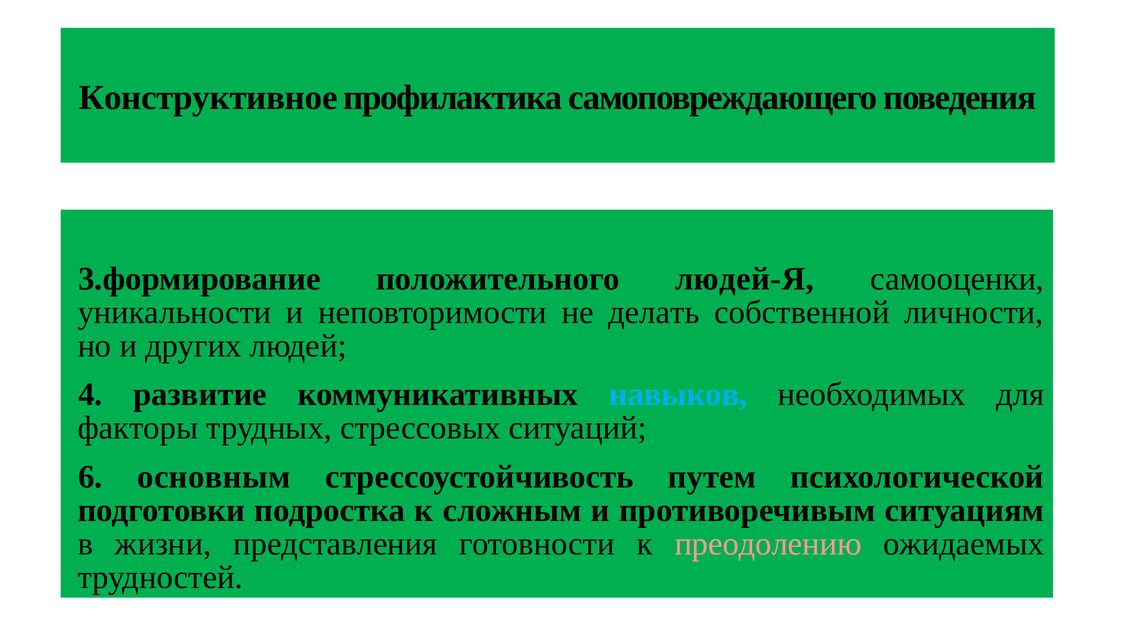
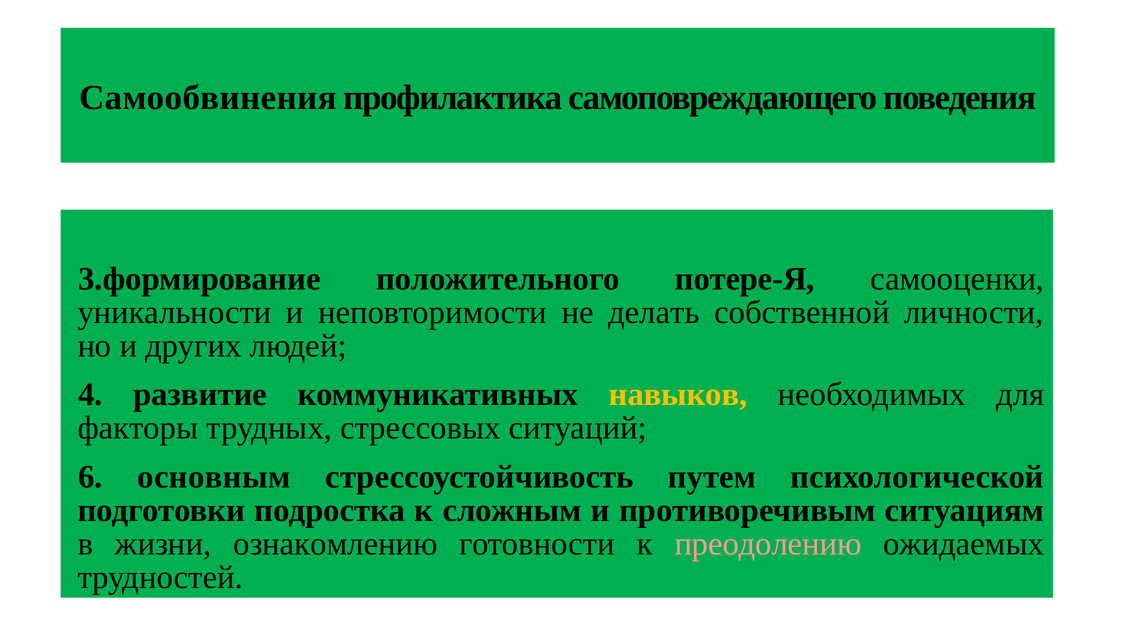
Конструктивное: Конструктивное -> Самообвинения
людей-Я: людей-Я -> потере-Я
навыков colour: light blue -> yellow
представления: представления -> ознакомлению
